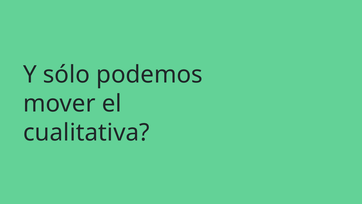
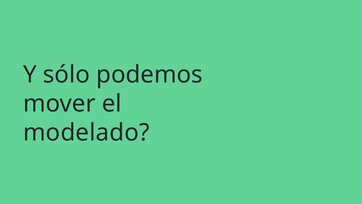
cualitativa: cualitativa -> modelado
